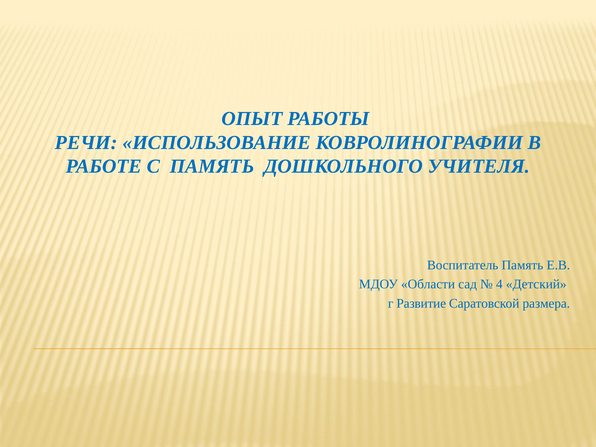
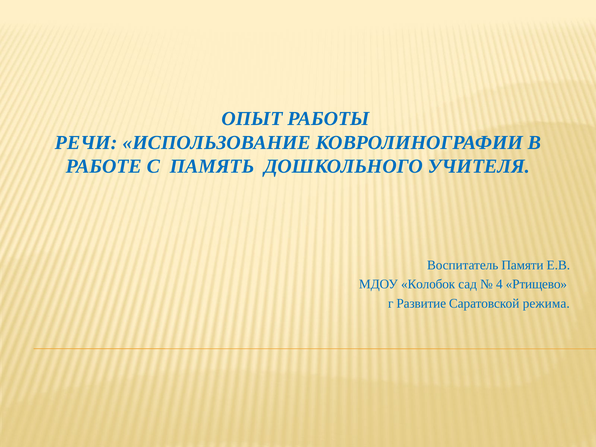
Воспитатель Память: Память -> Памяти
Области: Области -> Колобок
Детский: Детский -> Ртищево
размера: размера -> режима
